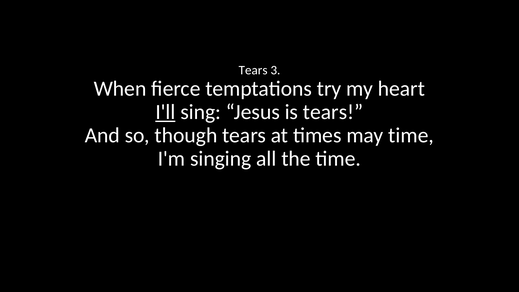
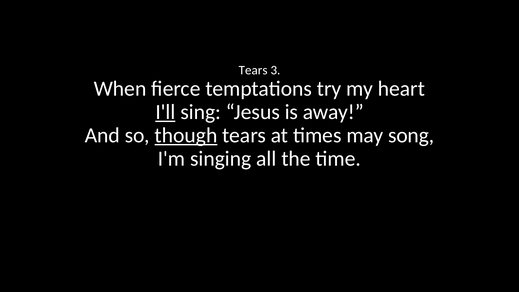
is tears: tears -> away
though underline: none -> present
may time: time -> song
